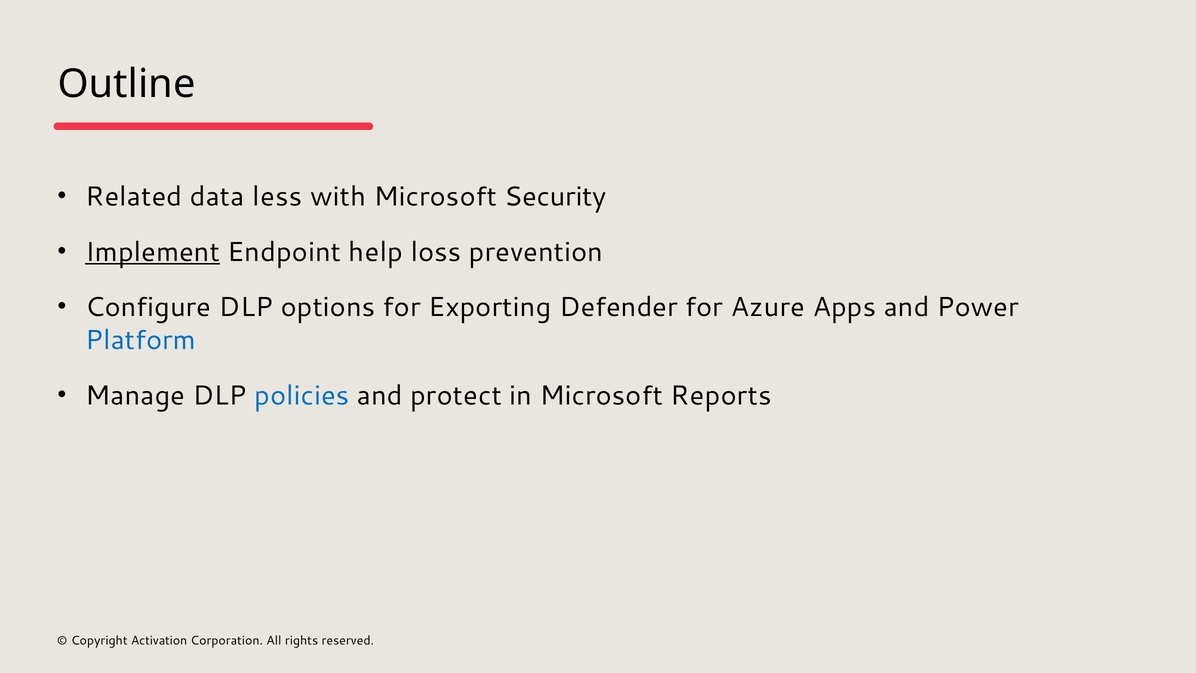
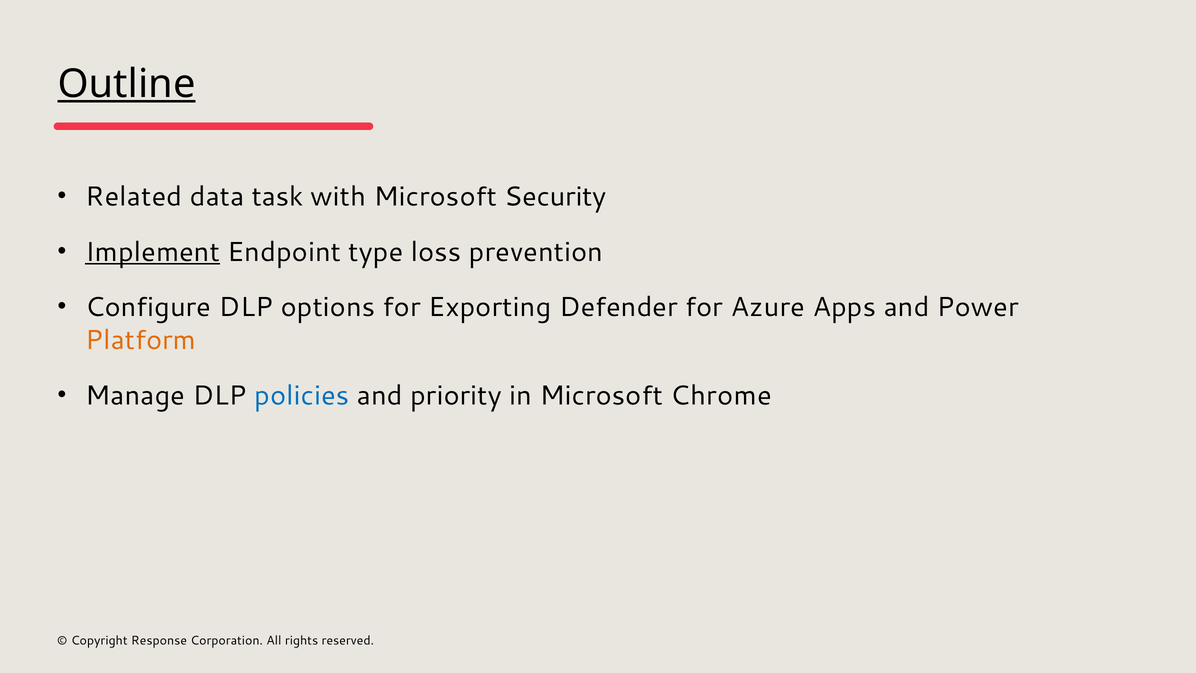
Outline underline: none -> present
less: less -> task
help: help -> type
Platform colour: blue -> orange
protect: protect -> priority
Reports: Reports -> Chrome
Activation: Activation -> Response
